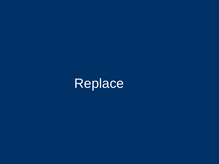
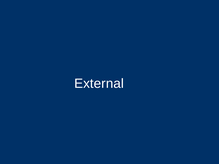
Replace: Replace -> External
